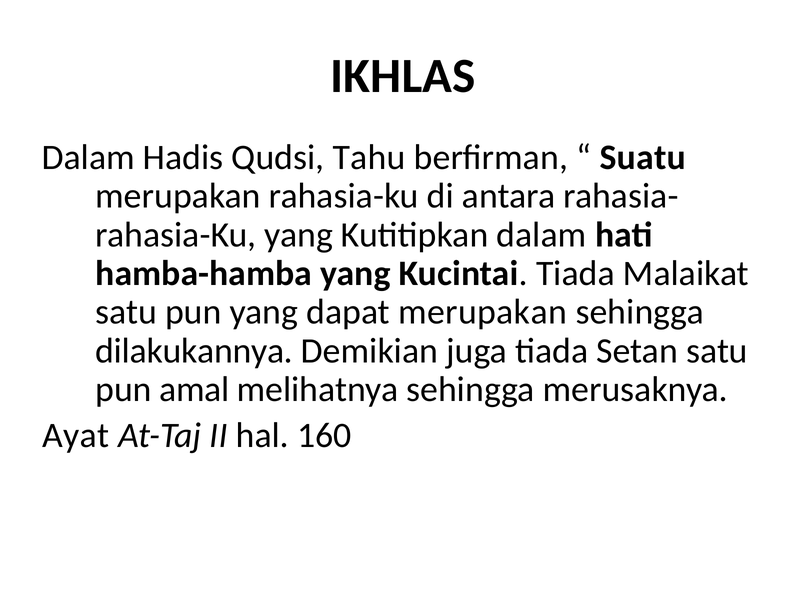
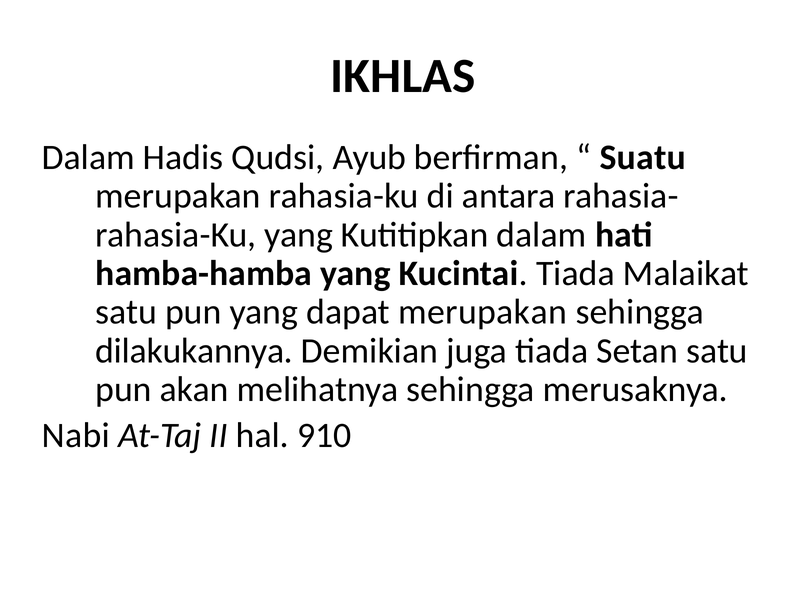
Tahu: Tahu -> Ayub
amal: amal -> akan
Ayat: Ayat -> Nabi
160: 160 -> 910
